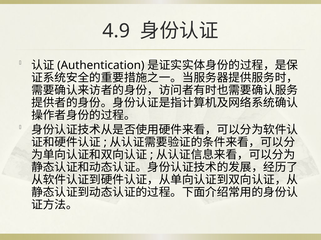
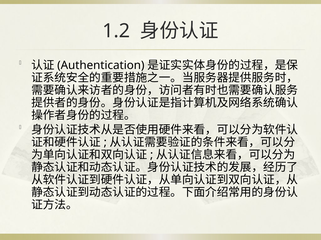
4.9: 4.9 -> 1.2
